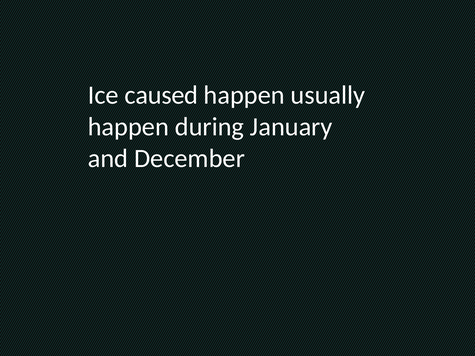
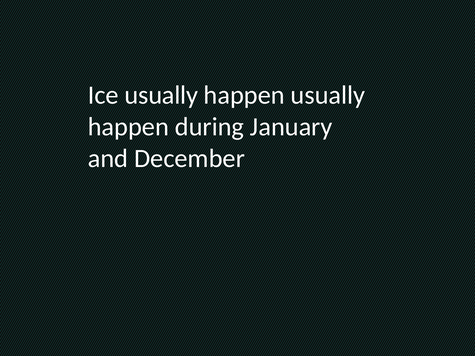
Ice caused: caused -> usually
